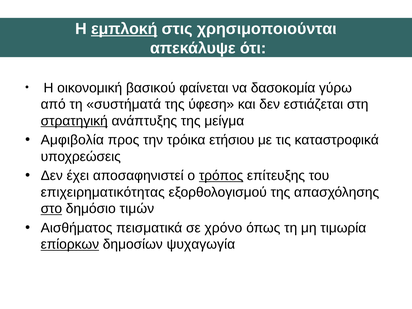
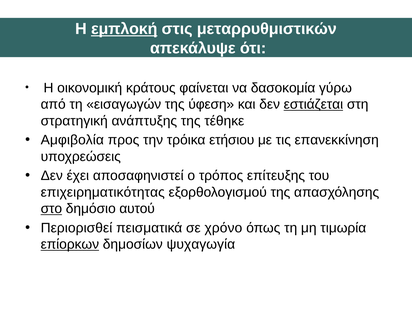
χρησιμοποιούνται: χρησιμοποιούνται -> μεταρρυθμιστικών
βασικού: βασικού -> κράτους
συστήματά: συστήματά -> εισαγωγών
εστιάζεται underline: none -> present
στρατηγική underline: present -> none
μείγμα: μείγμα -> τέθηκε
καταστροφικά: καταστροφικά -> επανεκκίνηση
τρόπος underline: present -> none
τιμών: τιμών -> αυτού
Αισθήματος: Αισθήματος -> Περιορισθεί
